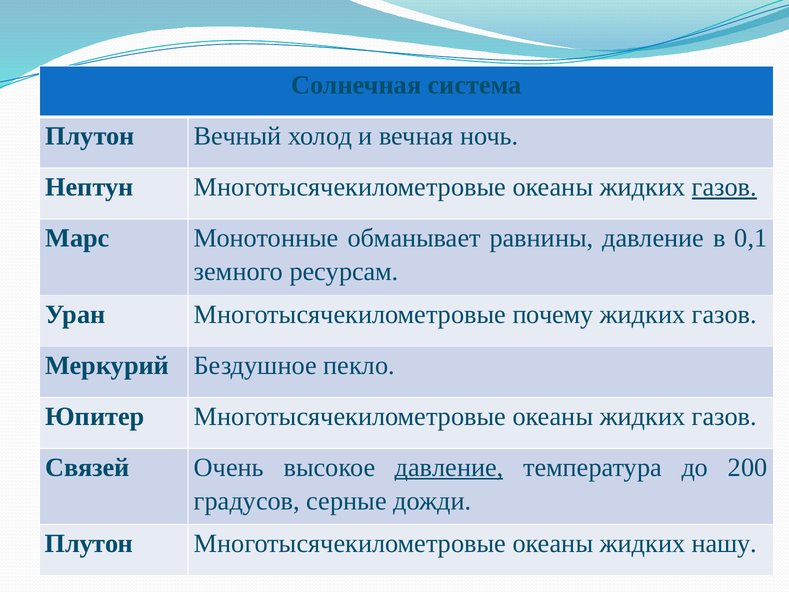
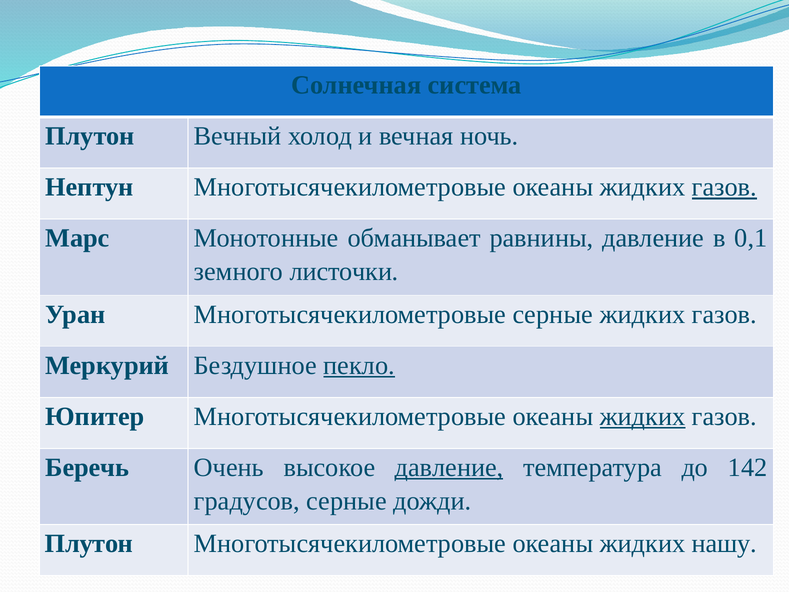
ресурсам: ресурсам -> листочки
Многотысячекилометровые почему: почему -> серные
пекло underline: none -> present
жидких at (643, 416) underline: none -> present
Связей: Связей -> Беречь
200: 200 -> 142
